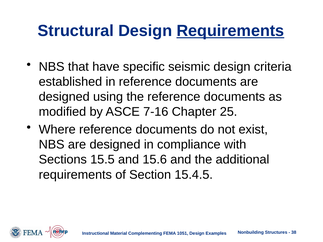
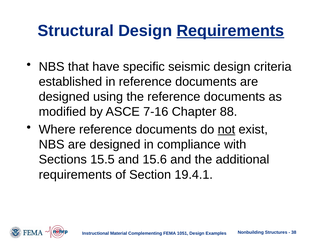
25: 25 -> 88
not underline: none -> present
15.4.5: 15.4.5 -> 19.4.1
